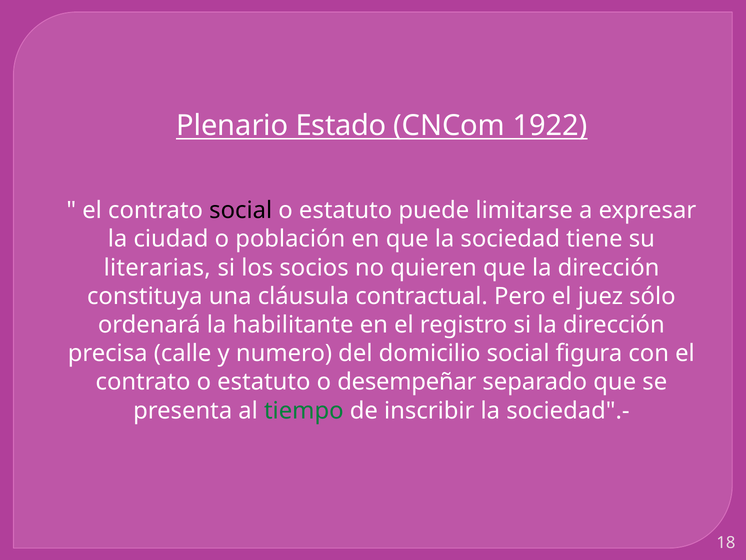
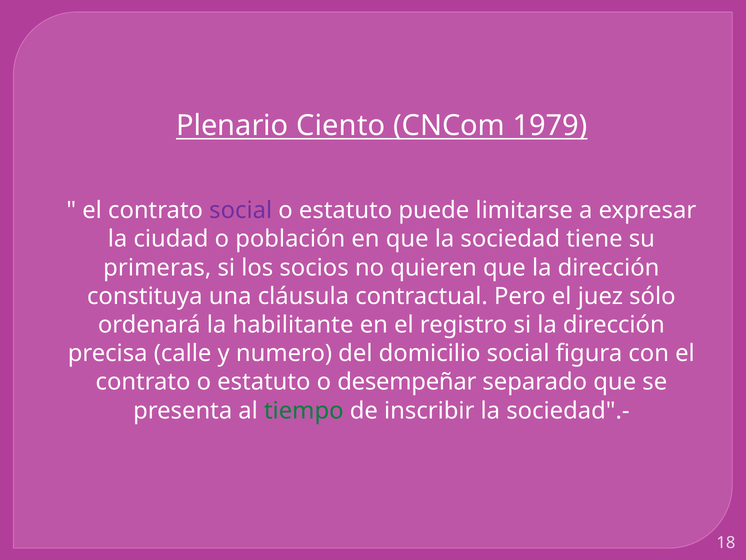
Estado: Estado -> Ciento
1922: 1922 -> 1979
social at (241, 210) colour: black -> purple
literarias: literarias -> primeras
